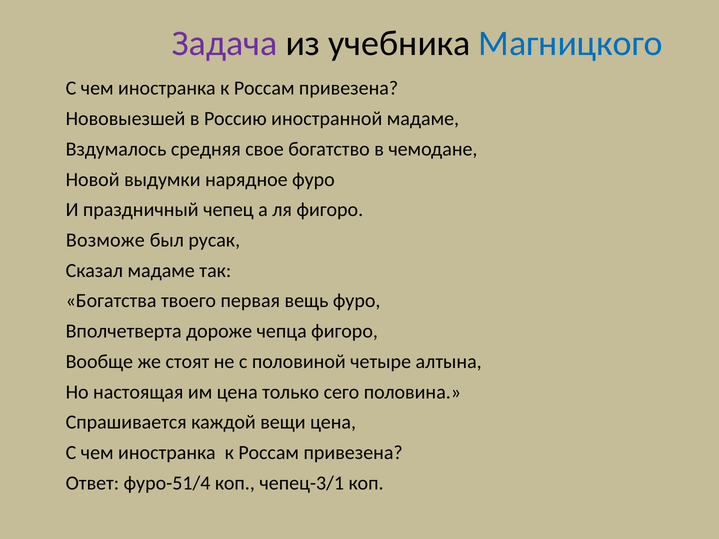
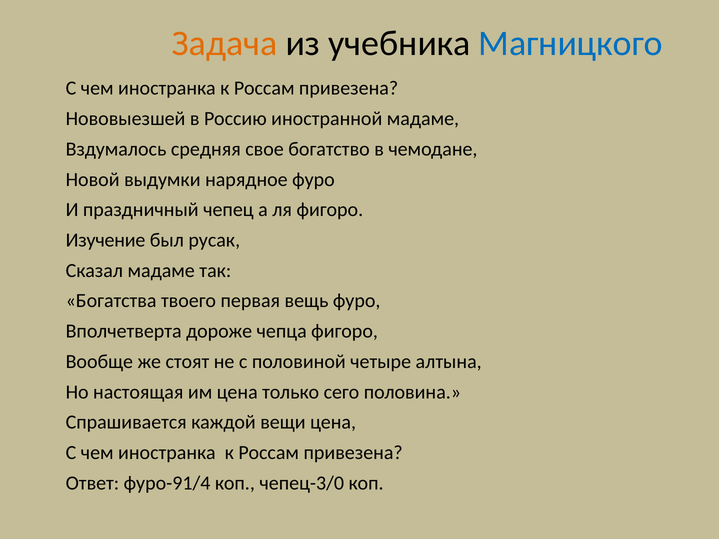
Задача colour: purple -> orange
Возможе: Возможе -> Изучение
фуро-51/4: фуро-51/4 -> фуро-91/4
чепец-3/1: чепец-3/1 -> чепец-3/0
